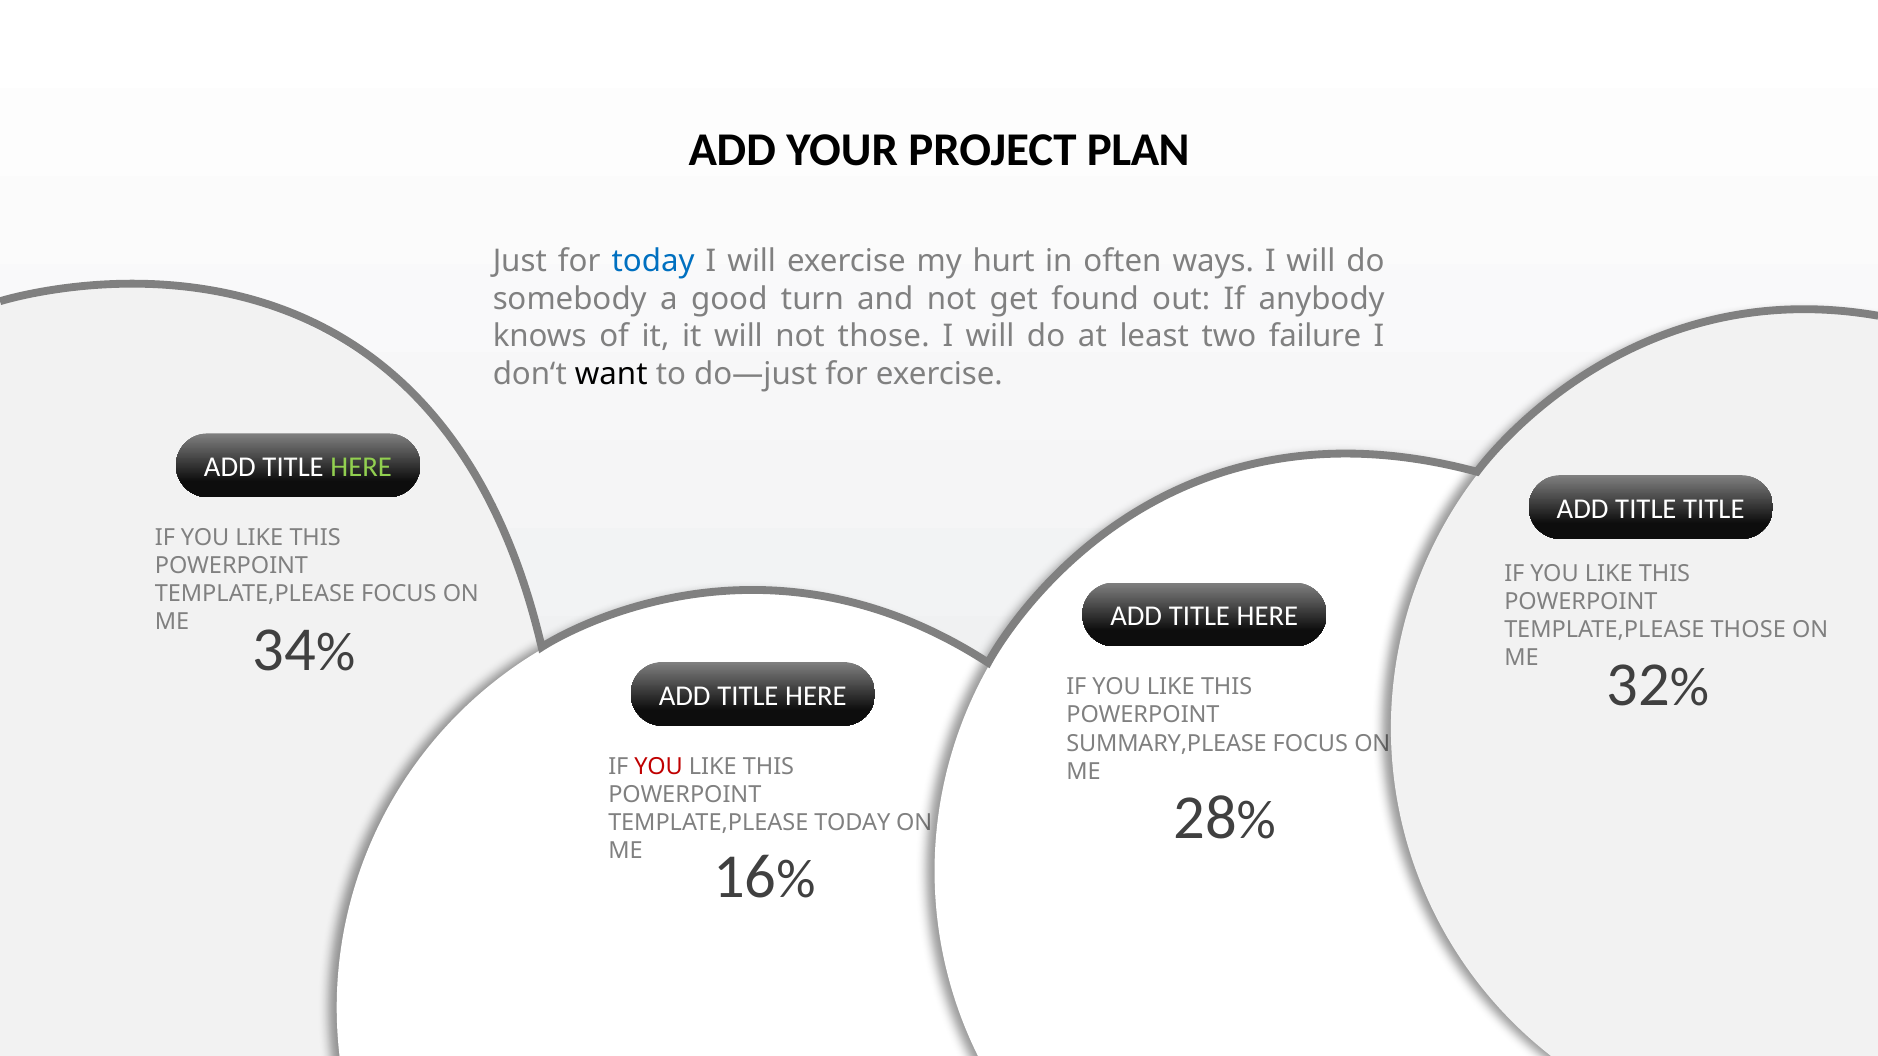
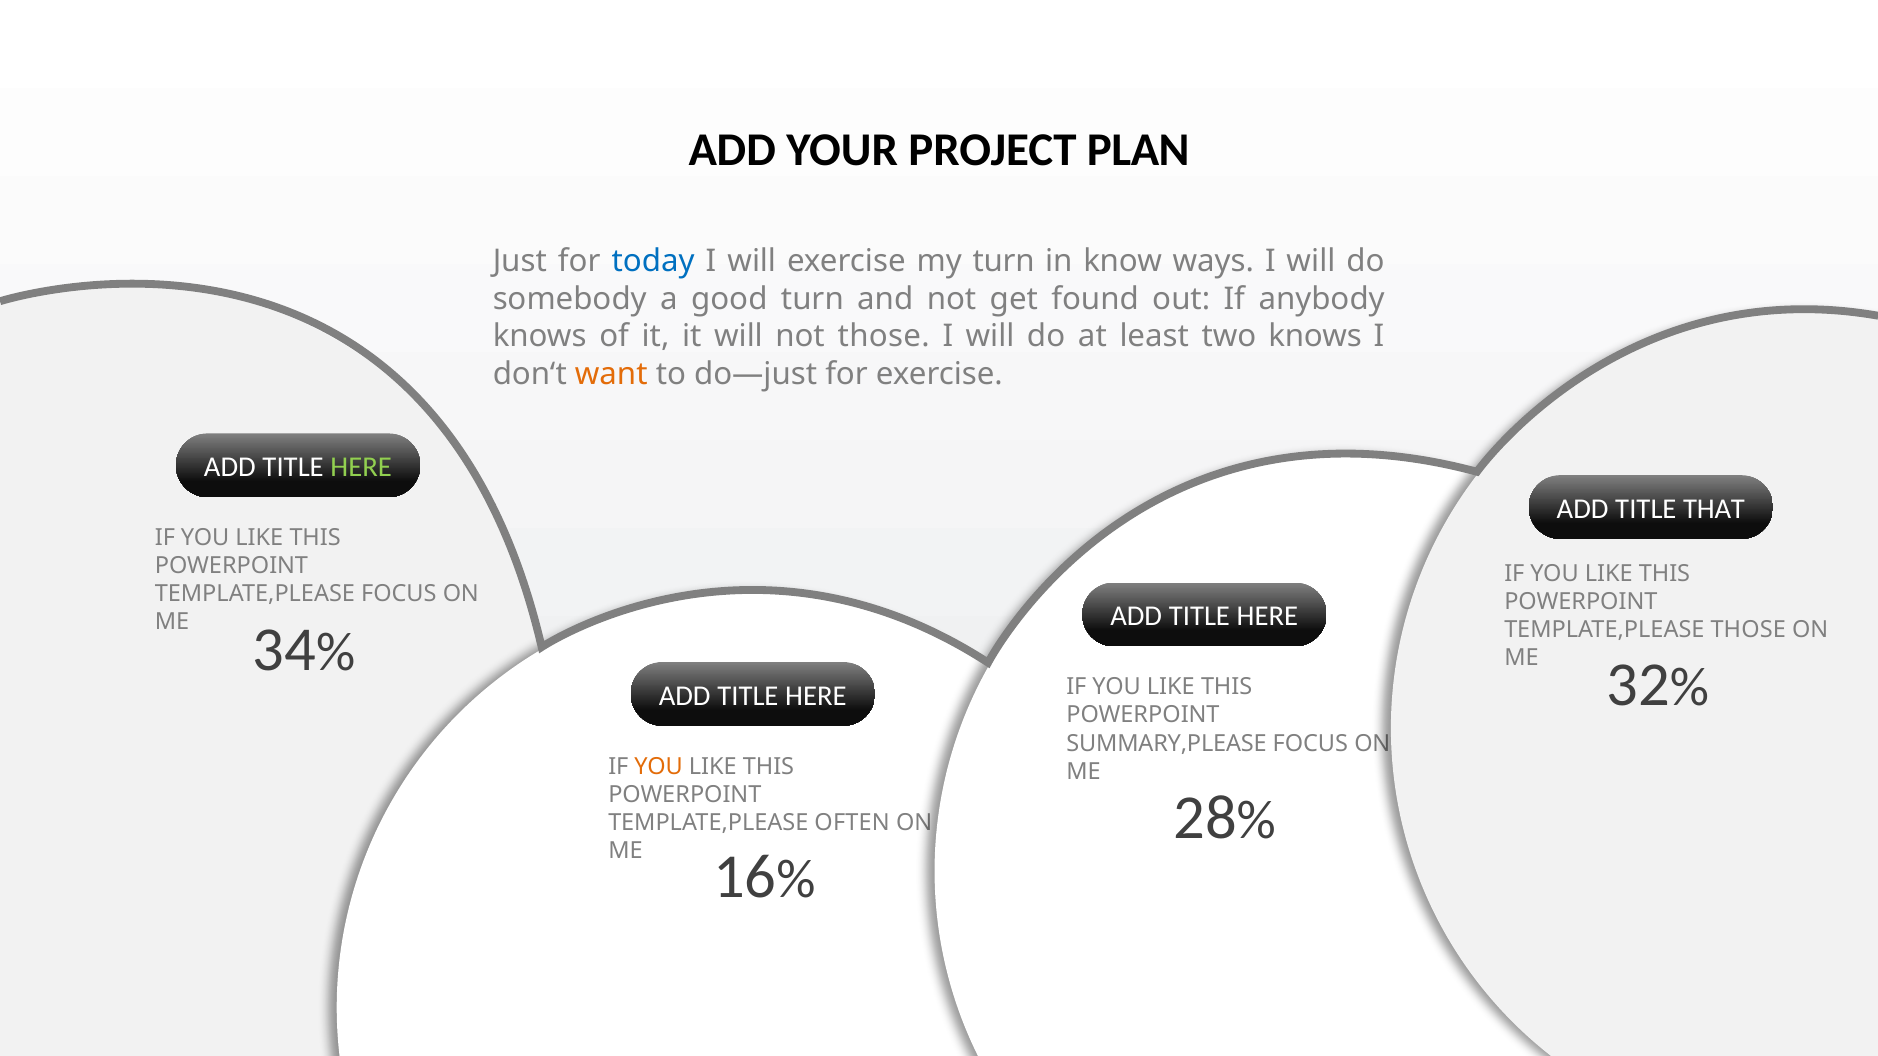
my hurt: hurt -> turn
often: often -> know
two failure: failure -> knows
want colour: black -> orange
TITLE TITLE: TITLE -> THAT
YOU at (659, 767) colour: red -> orange
TEMPLATE,PLEASE TODAY: TODAY -> OFTEN
